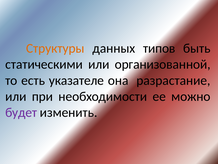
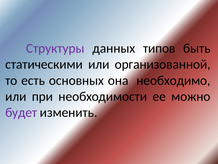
Структуры colour: orange -> purple
указателе: указателе -> основных
разрастание: разрастание -> необходимо
